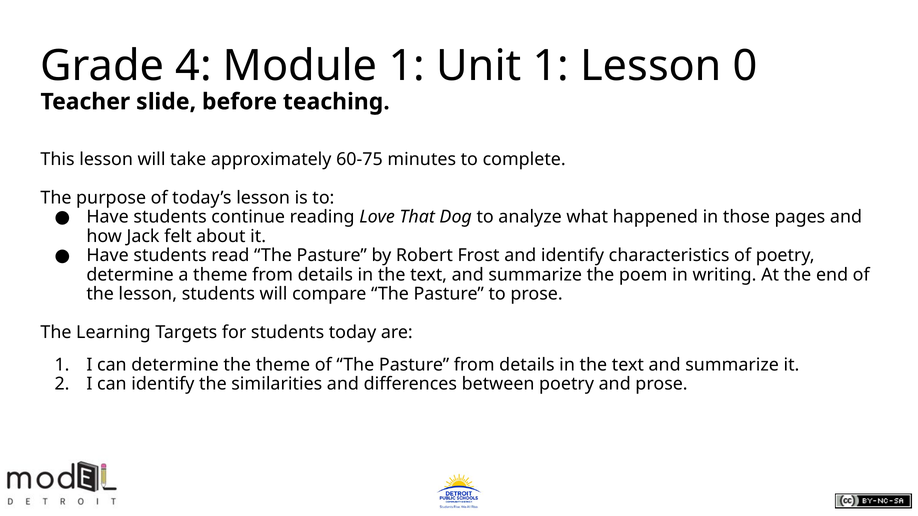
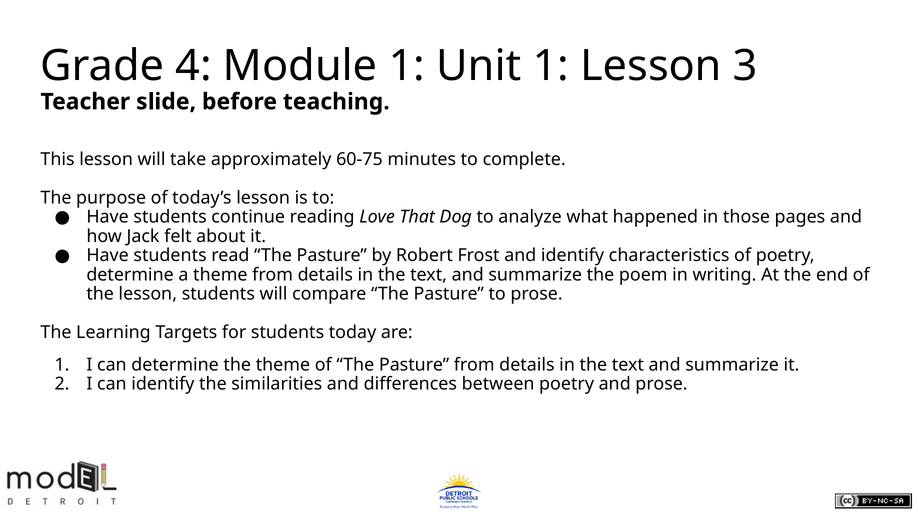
0: 0 -> 3
